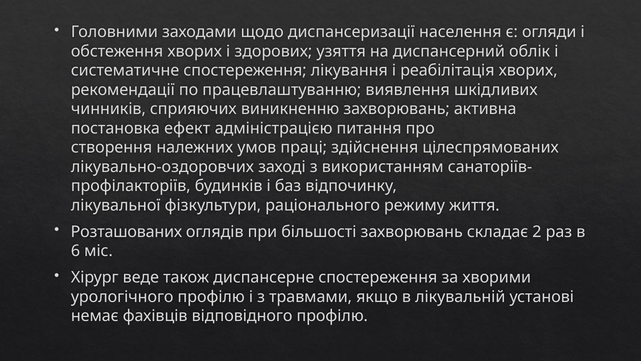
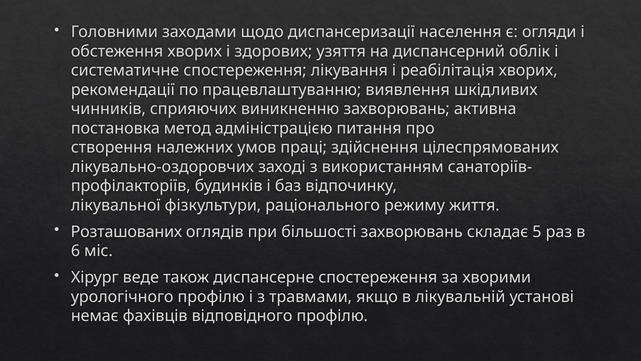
ефект: ефект -> метод
2: 2 -> 5
